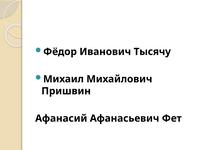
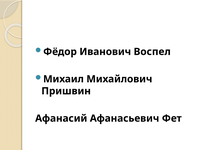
Тысячу: Тысячу -> Воспел
